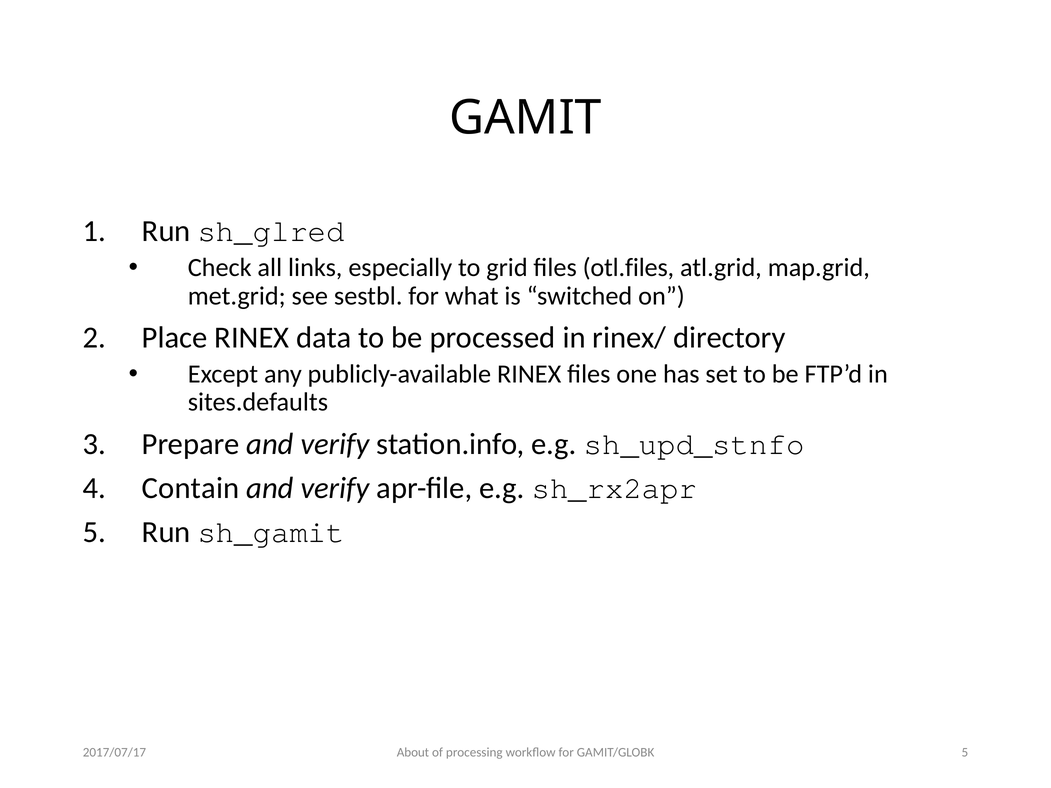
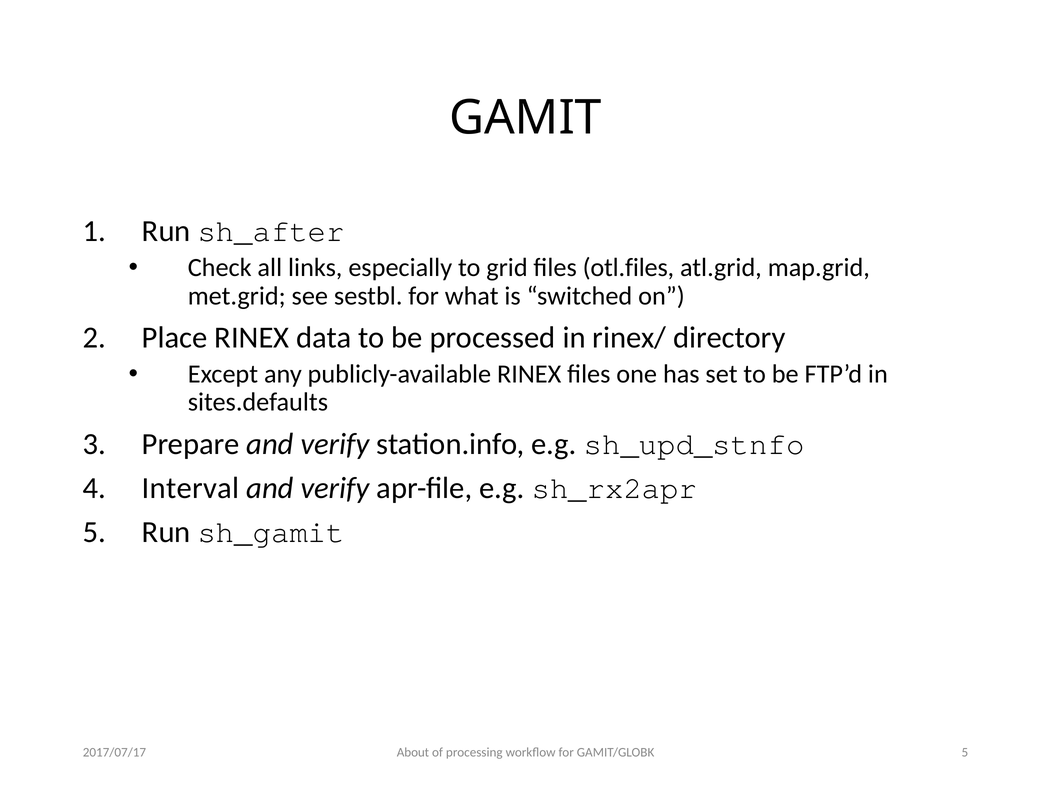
sh_glred: sh_glred -> sh_after
Contain: Contain -> Interval
